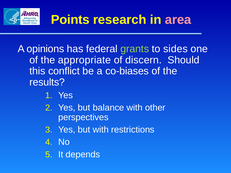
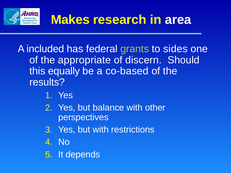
Points: Points -> Makes
area colour: pink -> white
opinions: opinions -> included
conflict: conflict -> equally
co-biases: co-biases -> co-based
